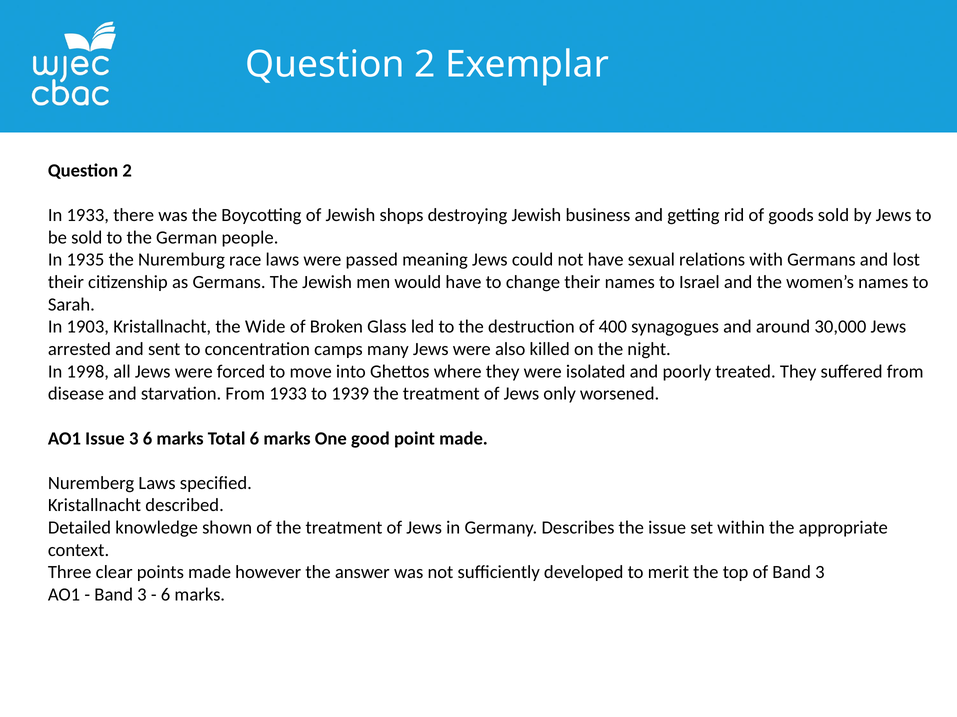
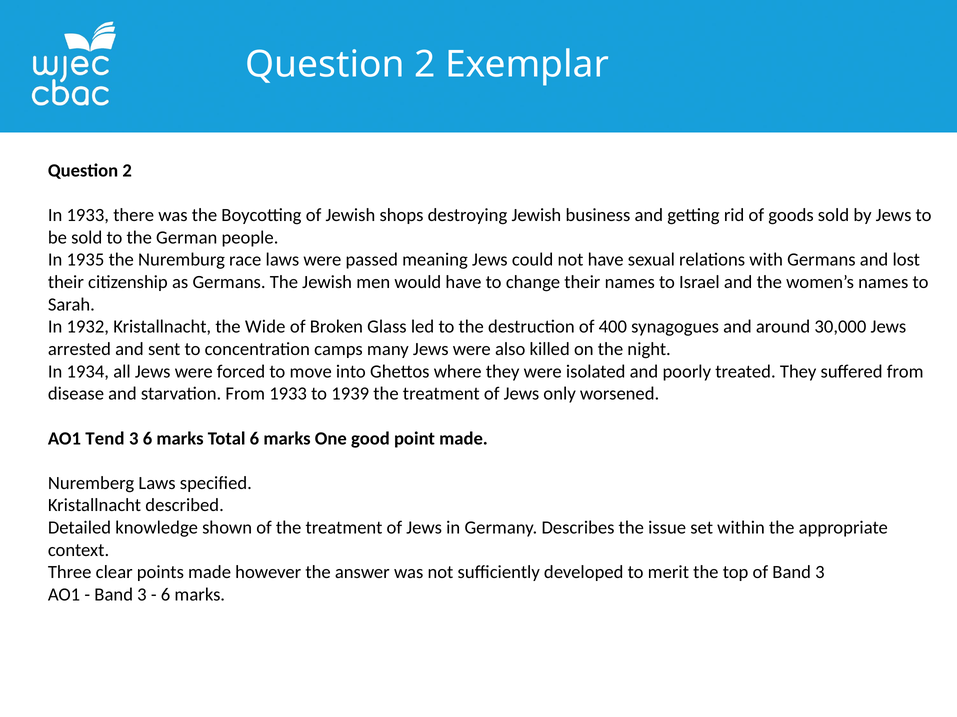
1903: 1903 -> 1932
1998: 1998 -> 1934
AO1 Issue: Issue -> Tend
